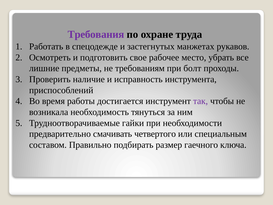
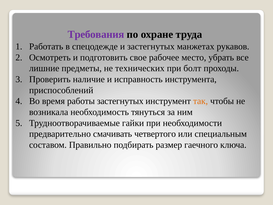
требованиям: требованиям -> технических
работы достигается: достигается -> застегнутых
так colour: purple -> orange
